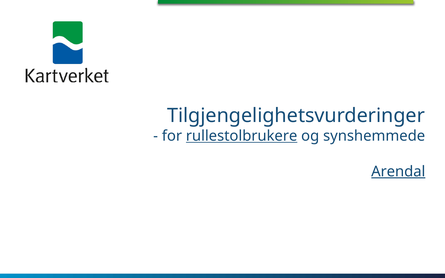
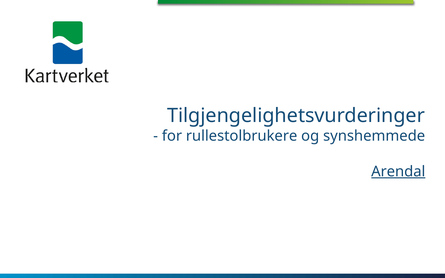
rullestolbrukere underline: present -> none
